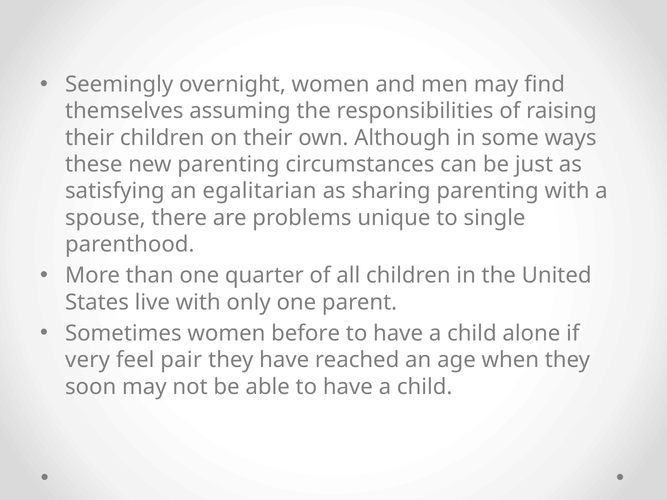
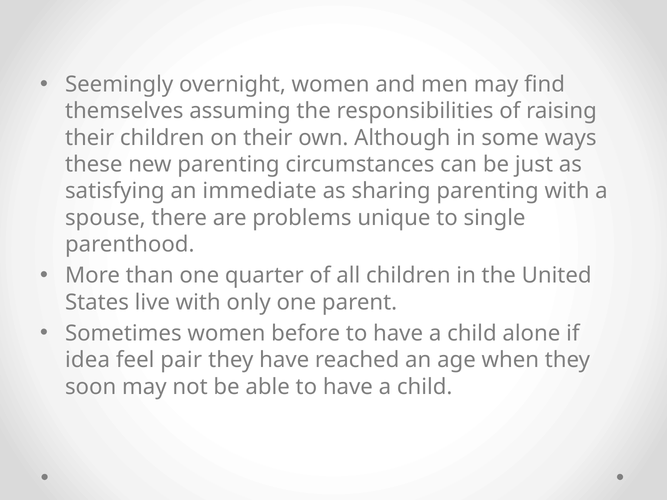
egalitarian: egalitarian -> immediate
very: very -> idea
